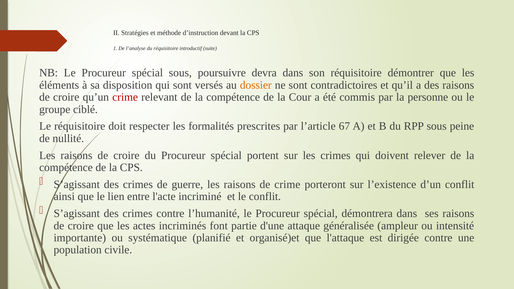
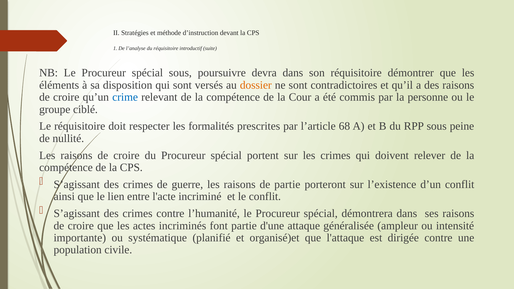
crime at (125, 97) colour: red -> blue
67: 67 -> 68
de crime: crime -> partie
